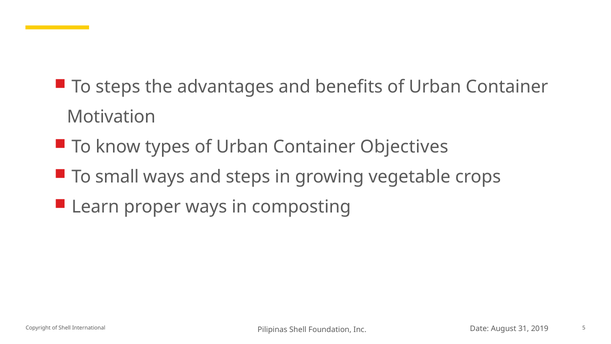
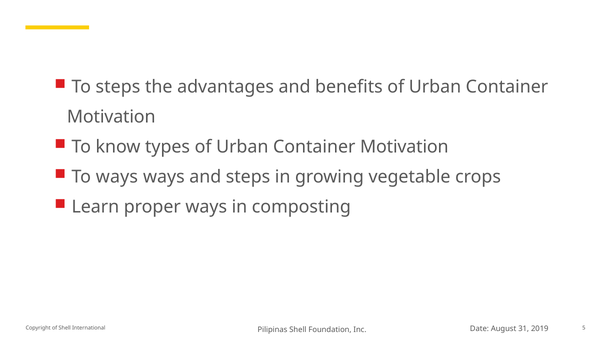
Objectives at (404, 147): Objectives -> Motivation
To small: small -> ways
